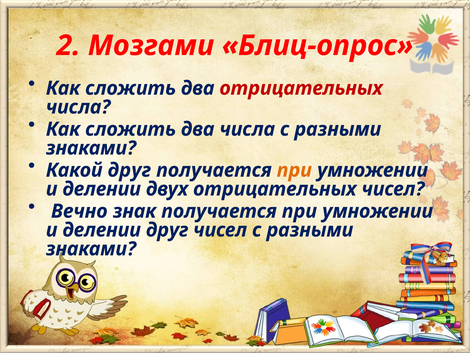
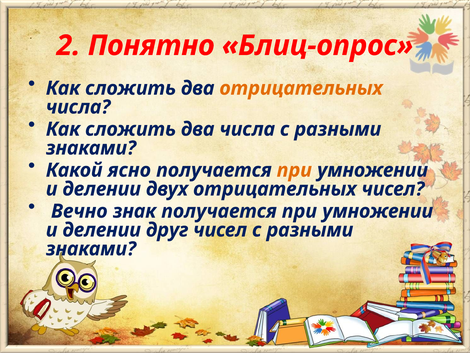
Мозгами: Мозгами -> Понятно
отрицательных at (301, 88) colour: red -> orange
Какой друг: друг -> ясно
